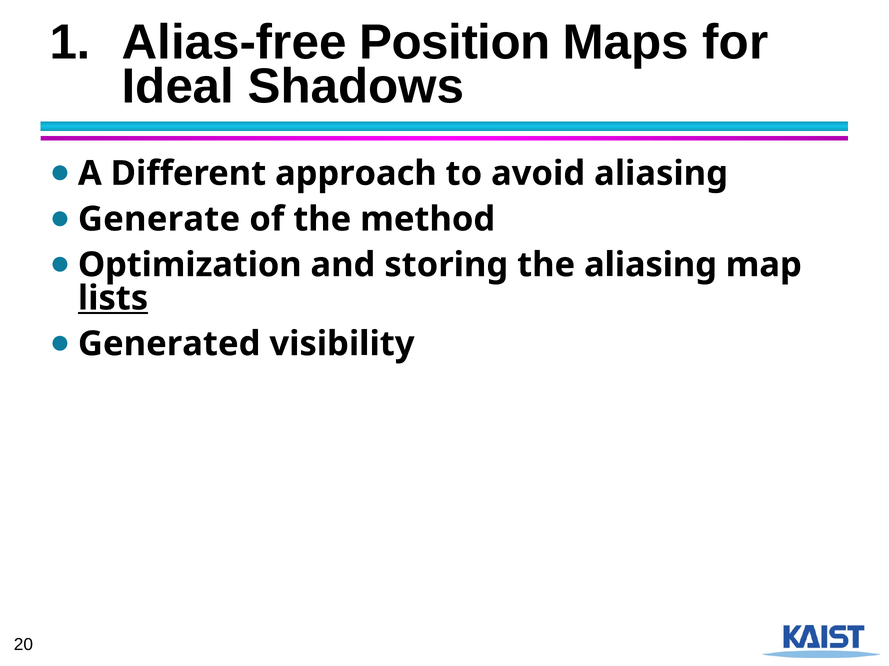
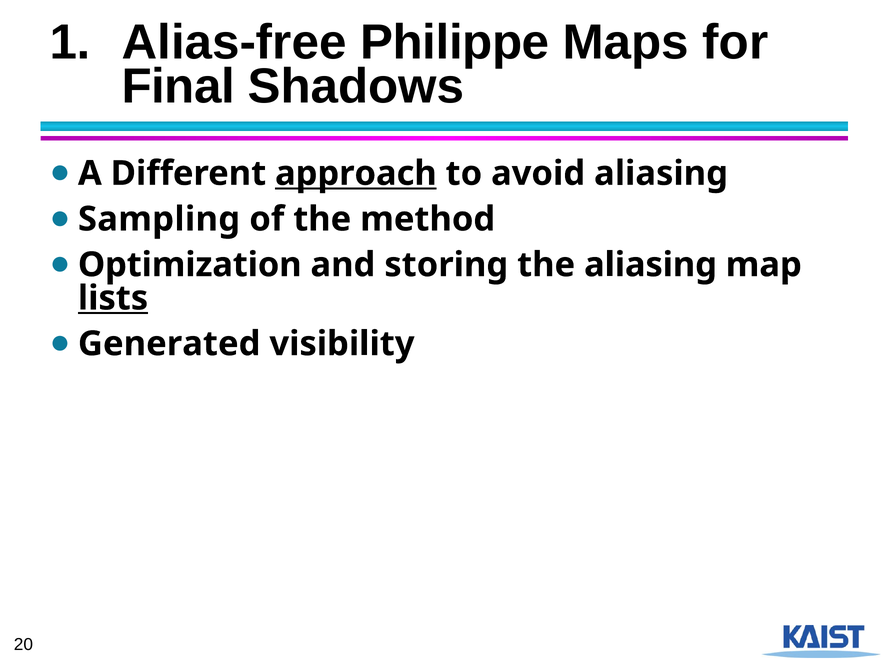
Position: Position -> Philippe
Ideal: Ideal -> Final
approach underline: none -> present
Generate: Generate -> Sampling
